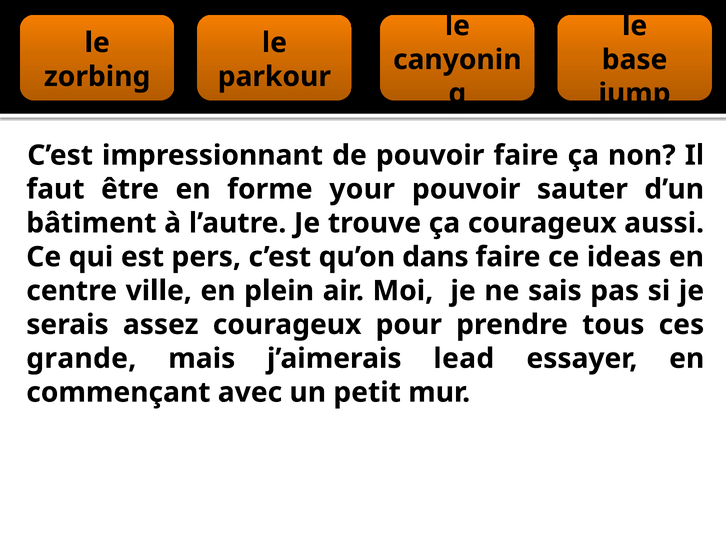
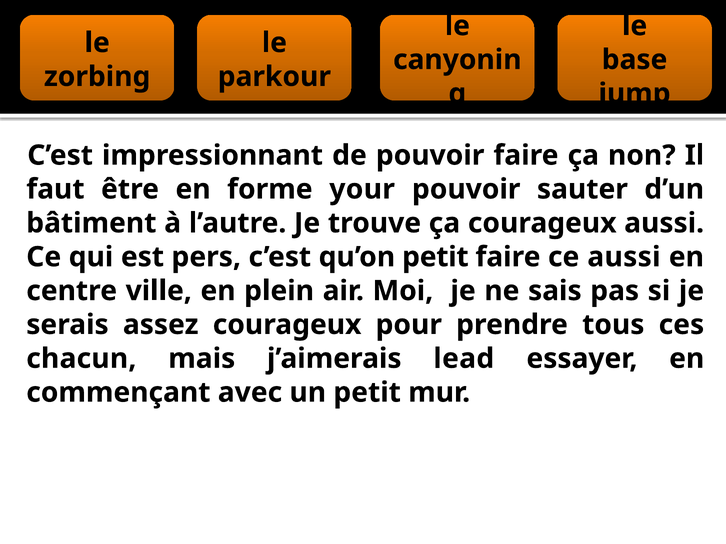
qu’on dans: dans -> petit
ce ideas: ideas -> aussi
grande: grande -> chacun
